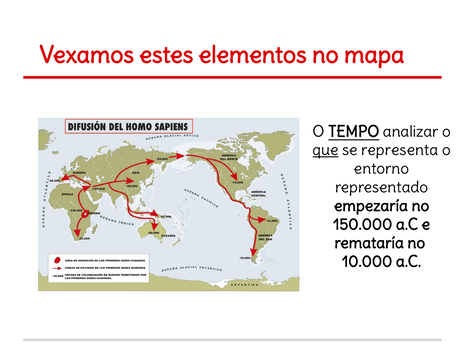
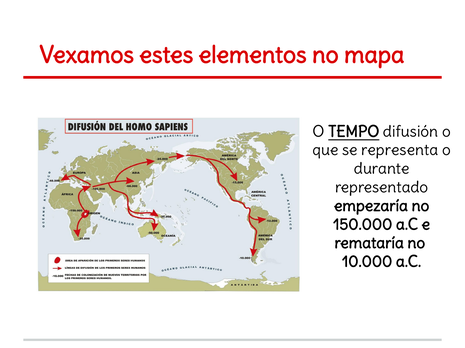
analizar: analizar -> difusión
que underline: present -> none
entorno: entorno -> durante
